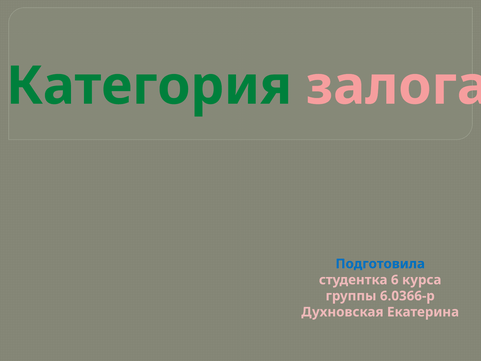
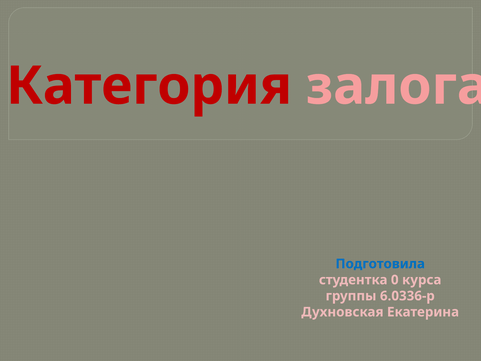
Категория colour: green -> red
6: 6 -> 0
6.0366-р: 6.0366-р -> 6.0336-р
